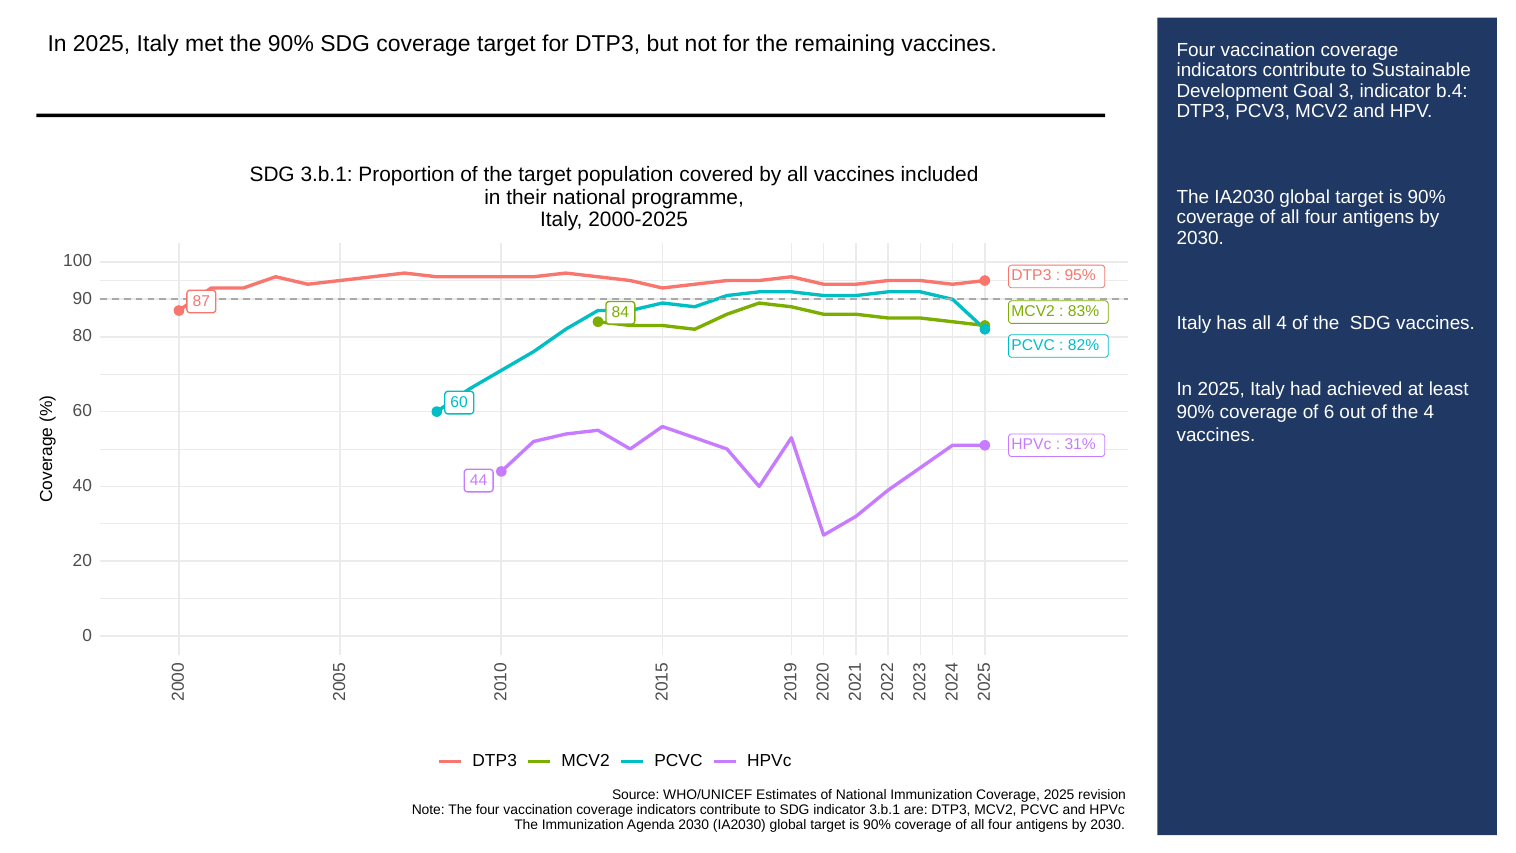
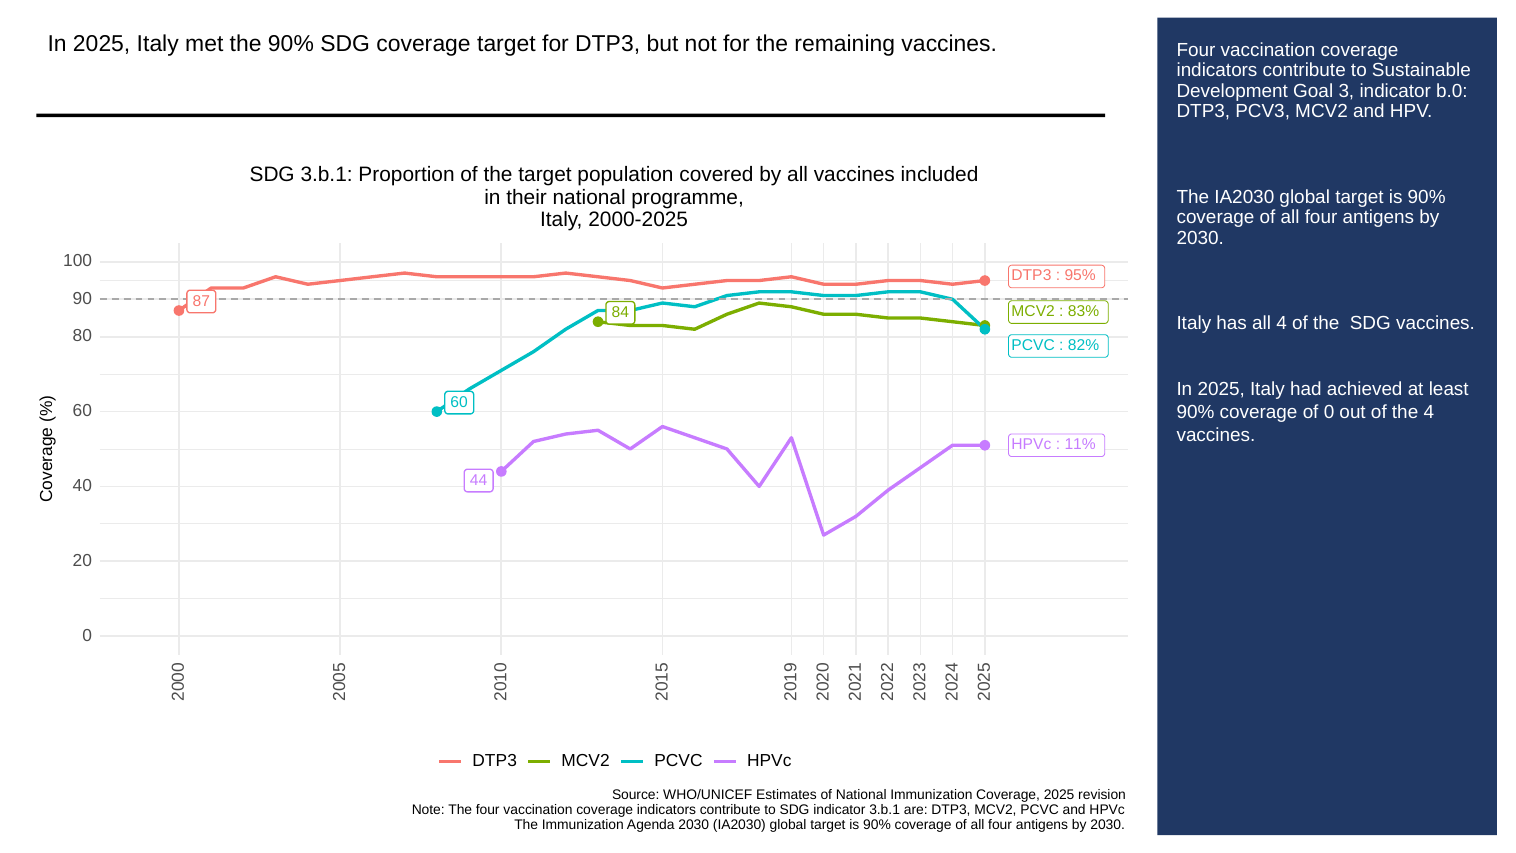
b.4: b.4 -> b.0
of 6: 6 -> 0
31%: 31% -> 11%
